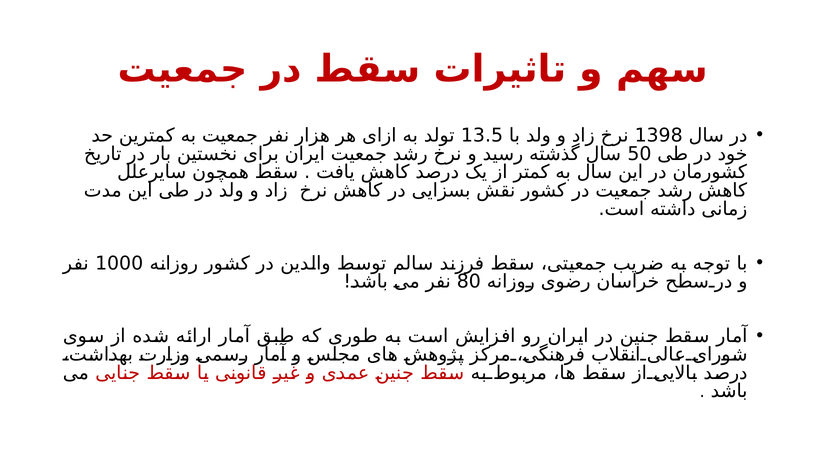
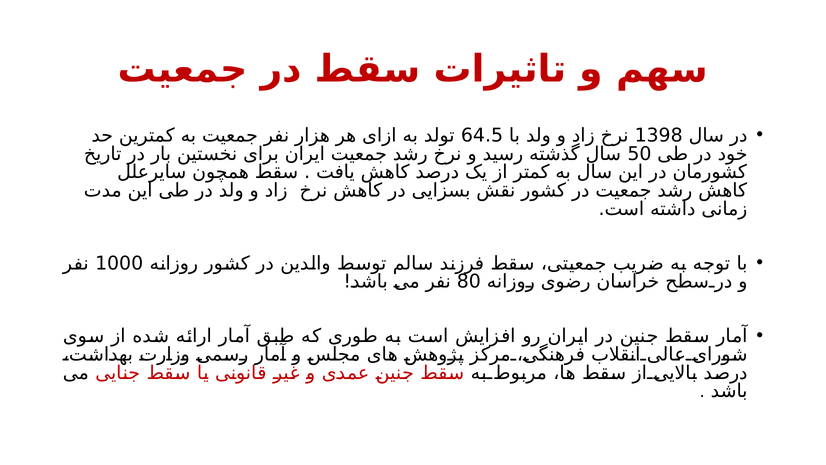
13.5: 13.5 -> 64.5
